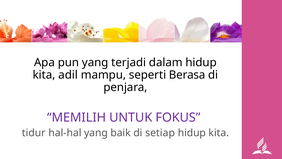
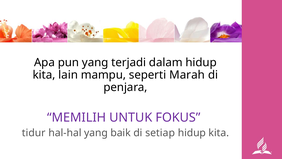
adil: adil -> lain
Berasa: Berasa -> Marah
